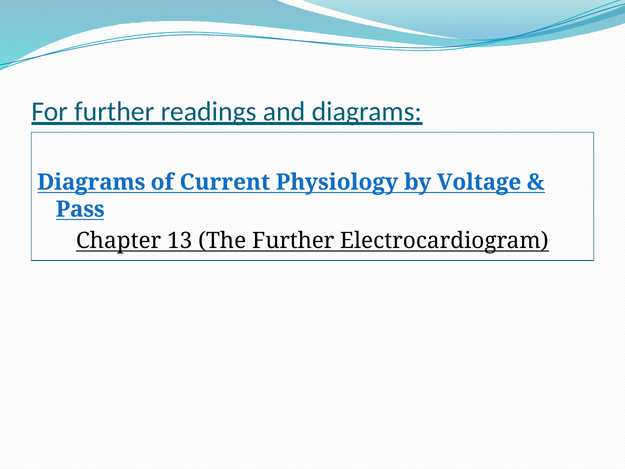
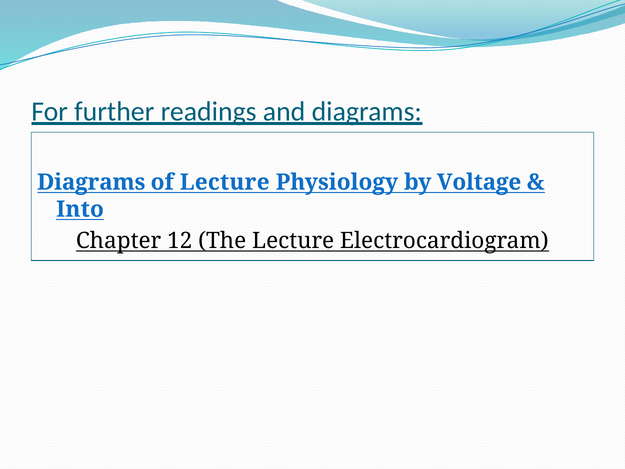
of Current: Current -> Lecture
Pass: Pass -> Into
13: 13 -> 12
The Further: Further -> Lecture
